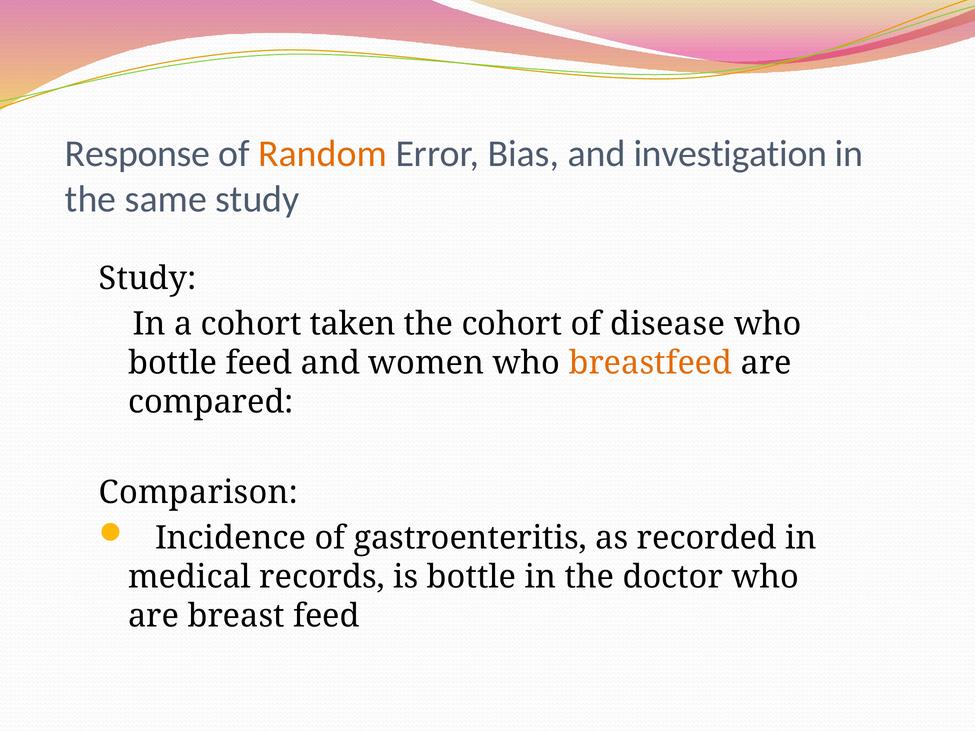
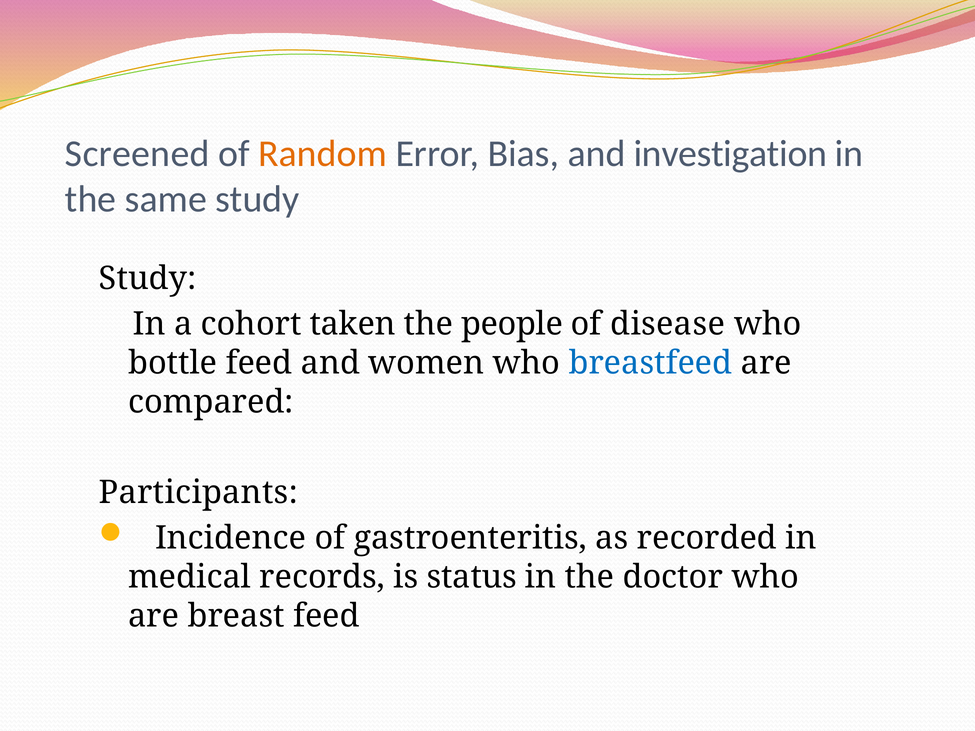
Response: Response -> Screened
the cohort: cohort -> people
breastfeed colour: orange -> blue
Comparison: Comparison -> Participants
is bottle: bottle -> status
